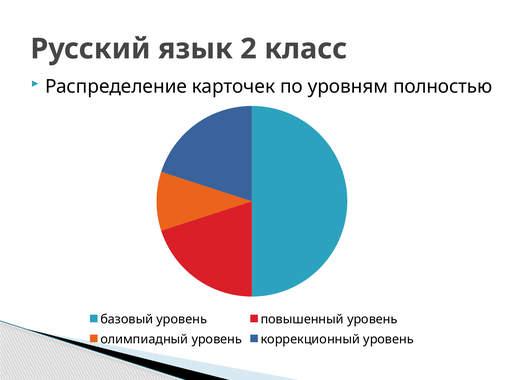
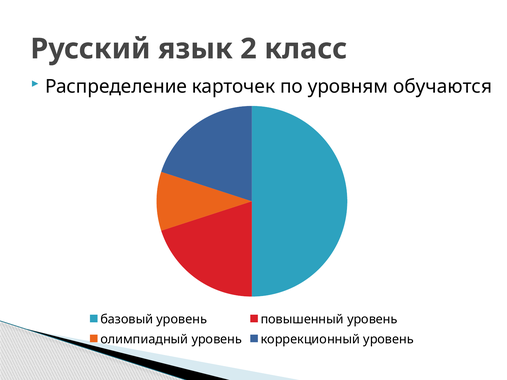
полностью: полностью -> обучаются
